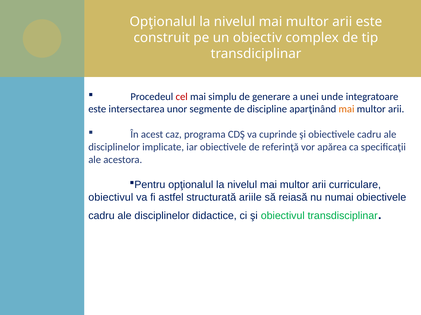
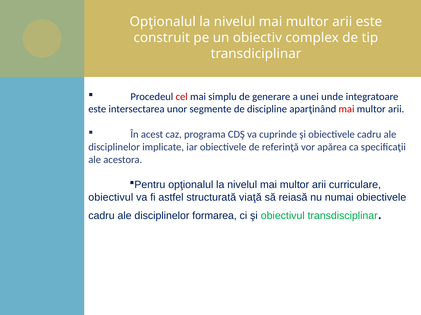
mai at (346, 109) colour: orange -> red
ariile: ariile -> viaţă
didactice: didactice -> formarea
